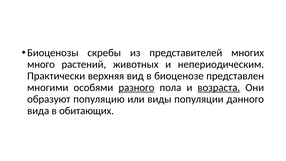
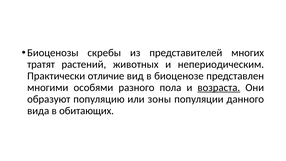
много: много -> тратят
верхняя: верхняя -> отличие
разного underline: present -> none
виды: виды -> зоны
